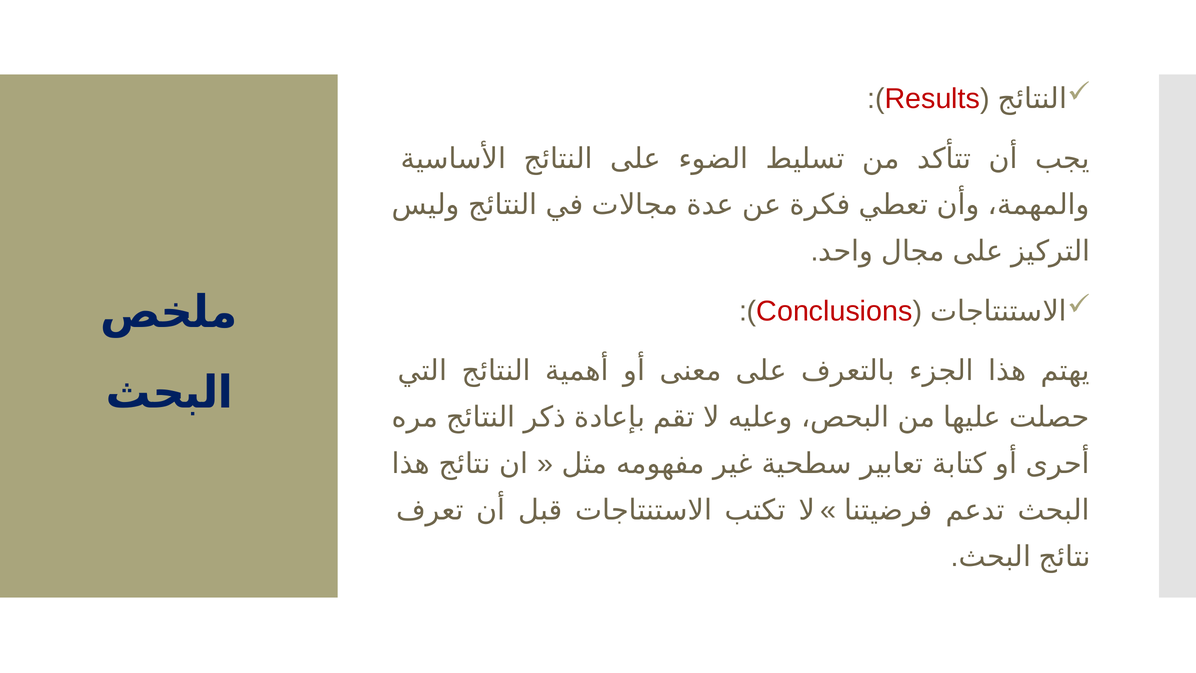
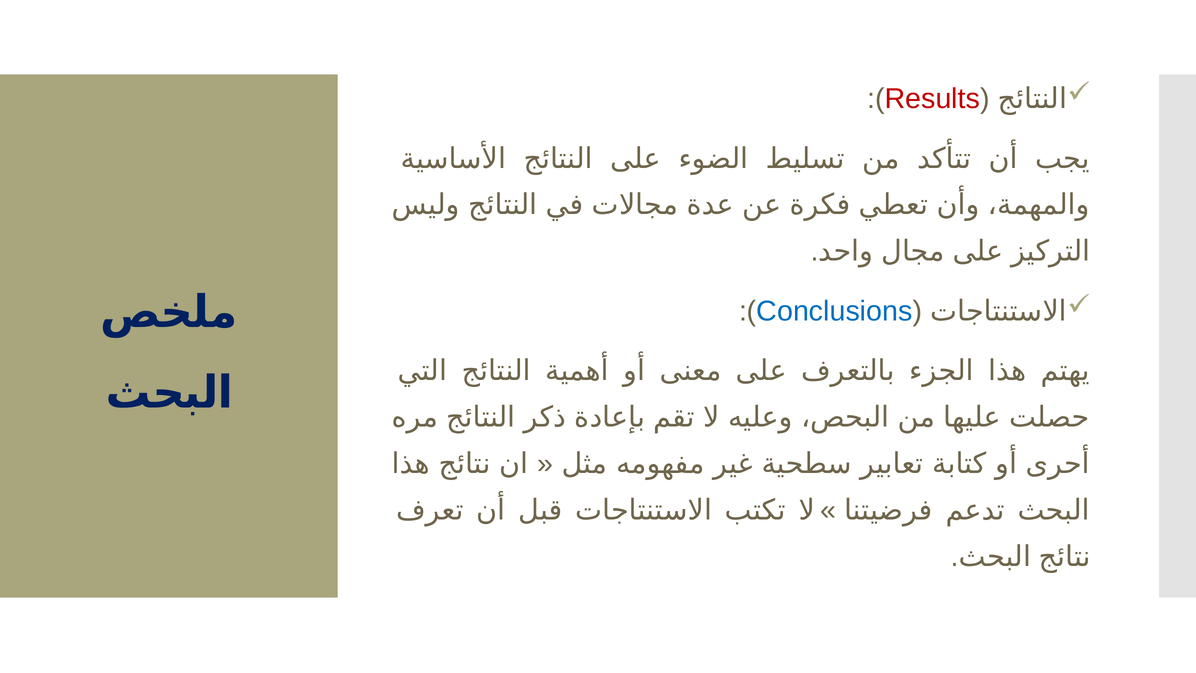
Conclusions colour: red -> blue
